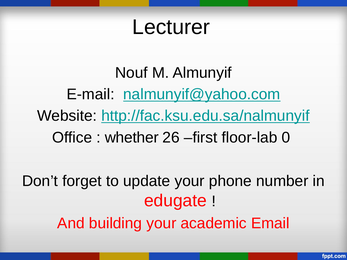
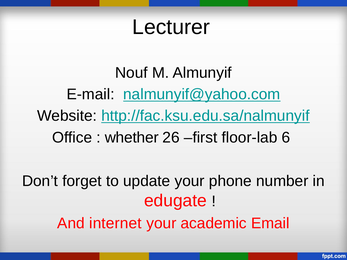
0: 0 -> 6
building: building -> internet
